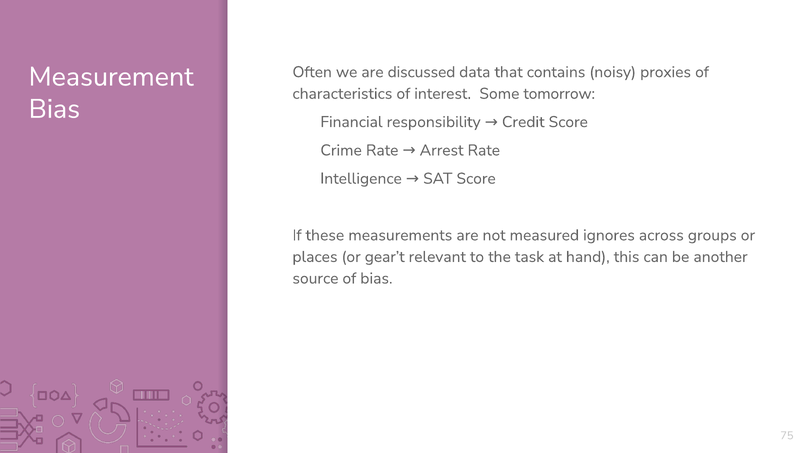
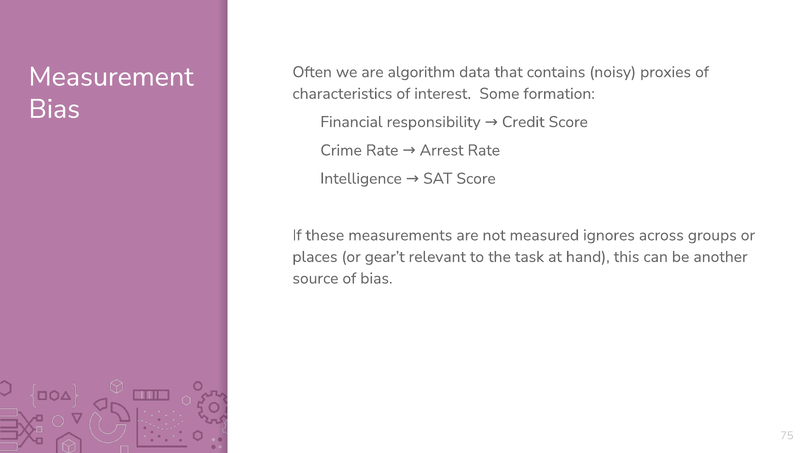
discussed: discussed -> algorithm
tomorrow: tomorrow -> formation
